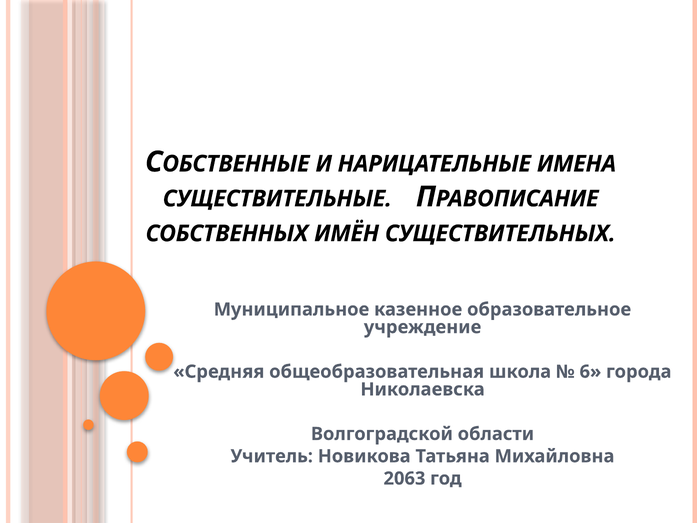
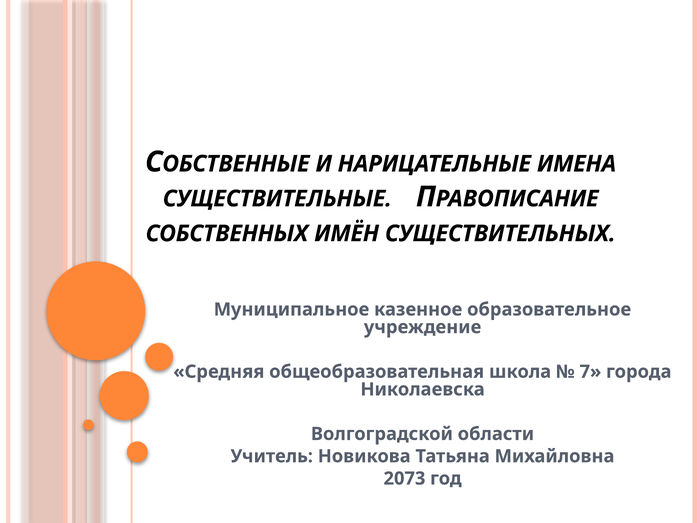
6: 6 -> 7
2063: 2063 -> 2073
